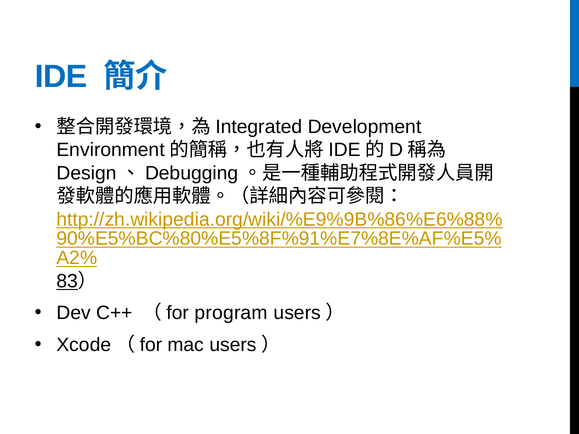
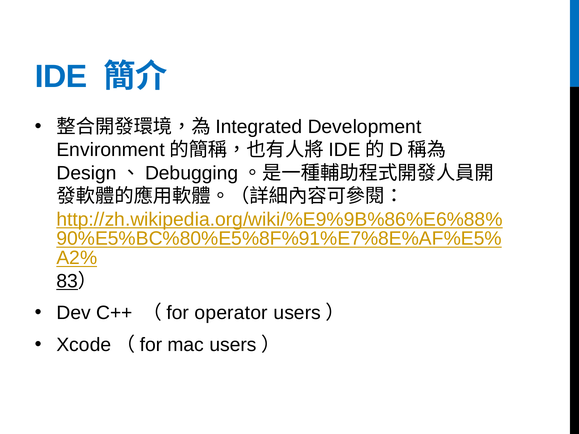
program: program -> operator
